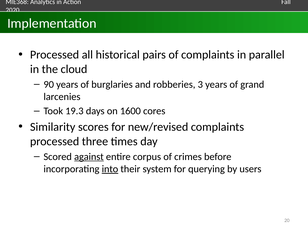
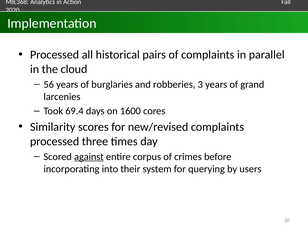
90: 90 -> 56
19.3: 19.3 -> 69.4
into underline: present -> none
